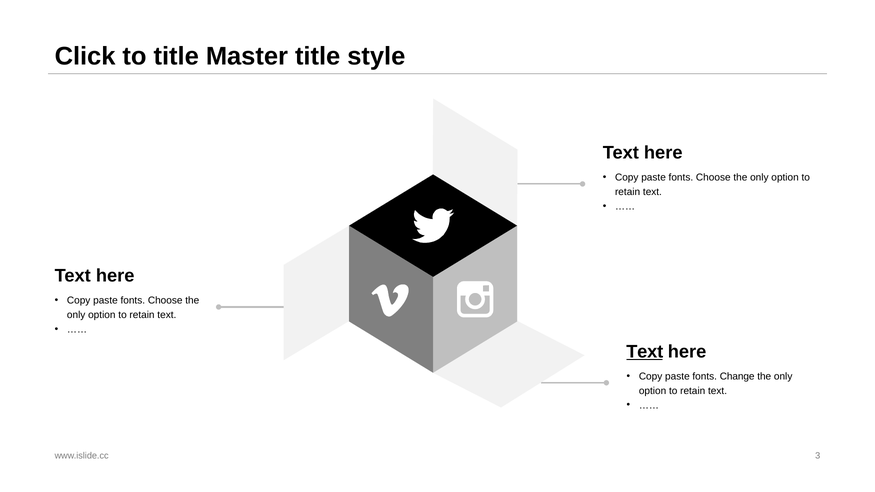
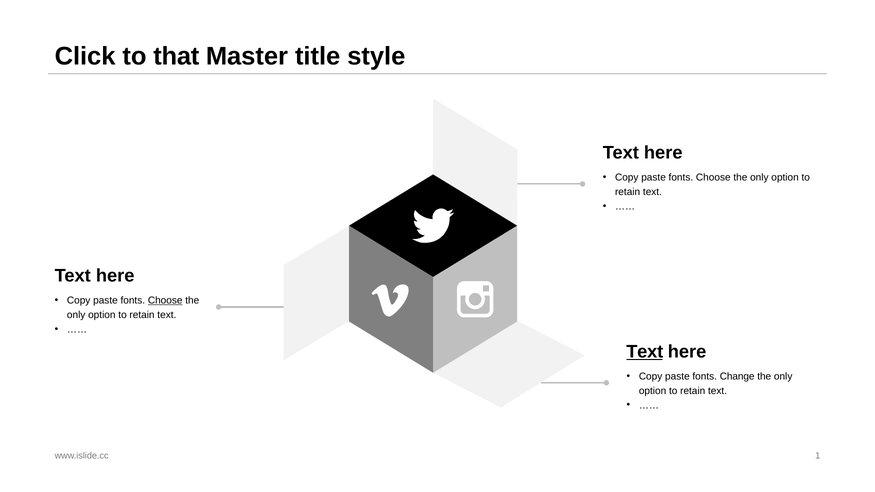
to title: title -> that
Choose at (165, 301) underline: none -> present
3: 3 -> 1
